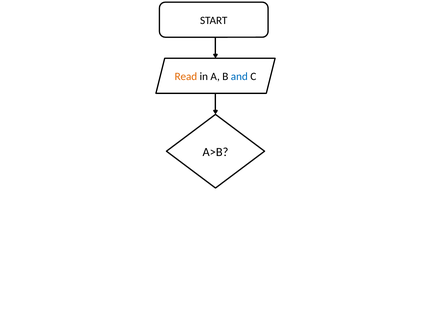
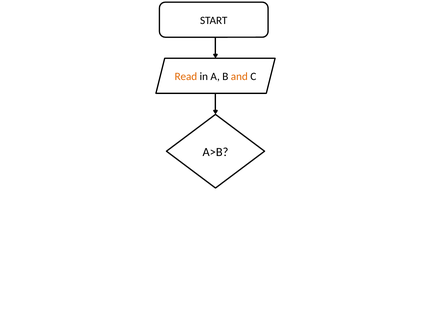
and colour: blue -> orange
